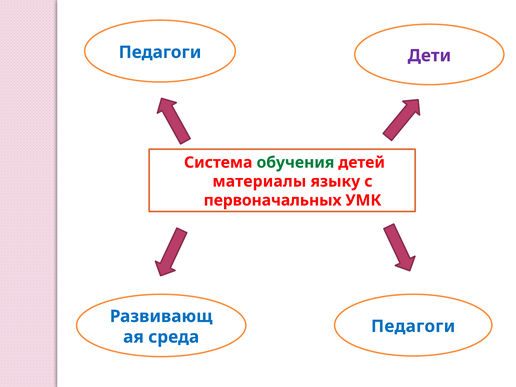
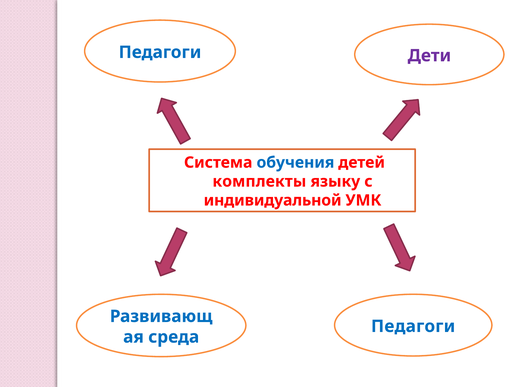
обучения colour: green -> blue
материалы: материалы -> комплекты
первоначальных: первоначальных -> индивидуальной
